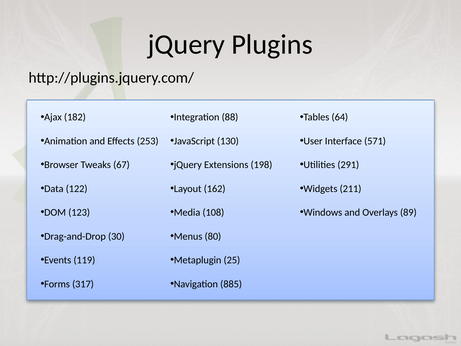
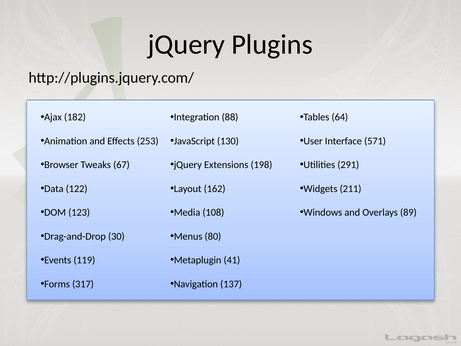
25: 25 -> 41
885: 885 -> 137
